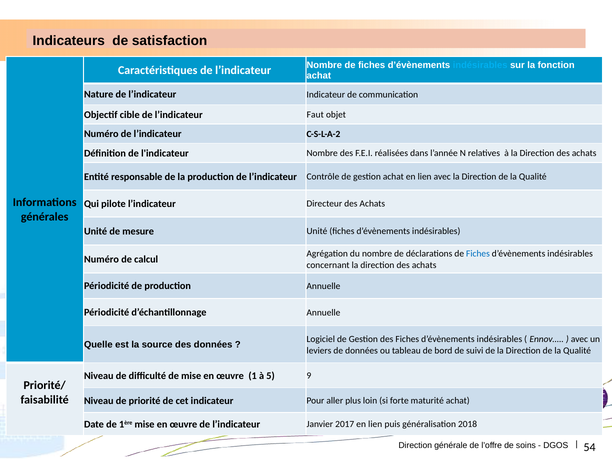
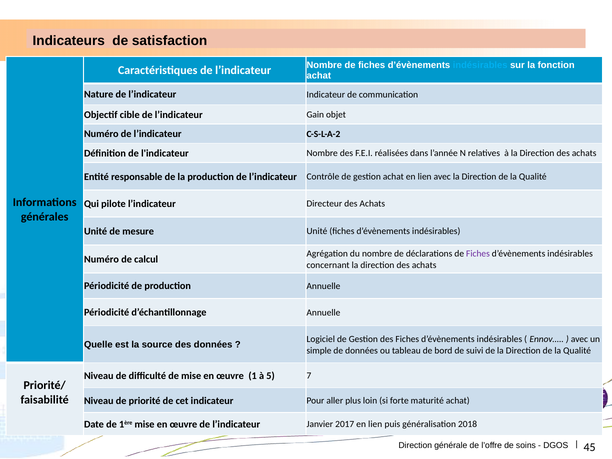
Faut: Faut -> Gain
Fiches at (478, 254) colour: blue -> purple
leviers: leviers -> simple
9: 9 -> 7
54: 54 -> 45
